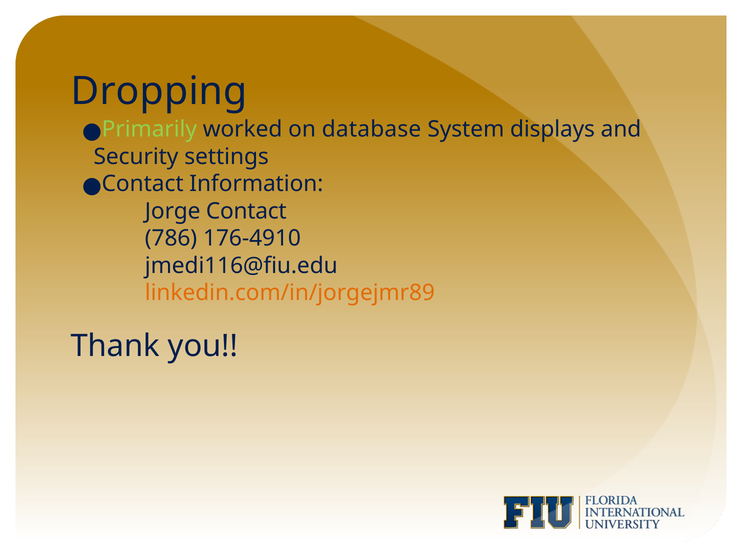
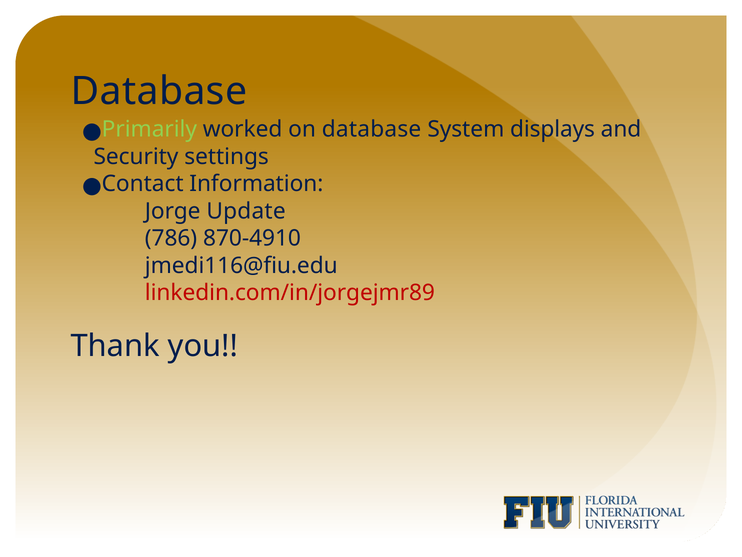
Dropping at (159, 91): Dropping -> Database
Jorge Contact: Contact -> Update
176-4910: 176-4910 -> 870-4910
linkedin.com/in/jorgejmr89 colour: orange -> red
